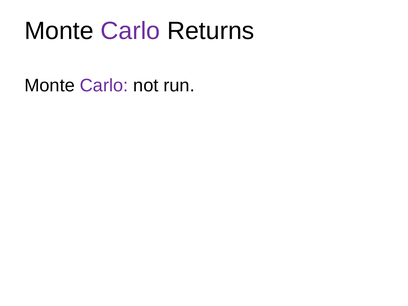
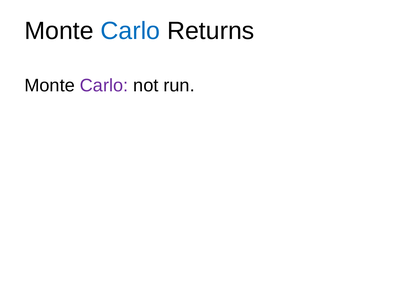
Carlo at (130, 31) colour: purple -> blue
